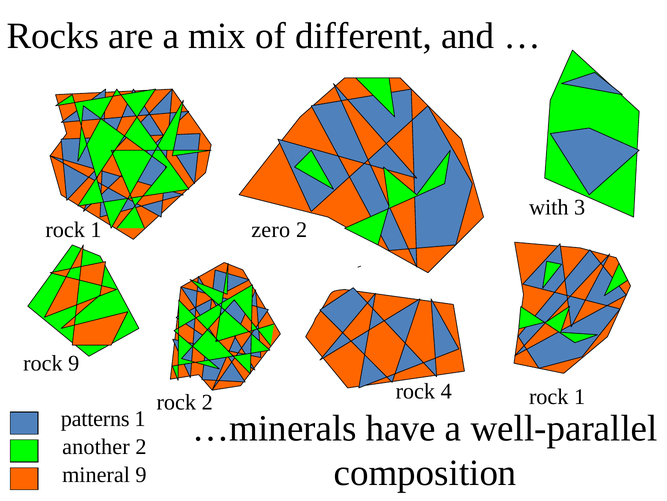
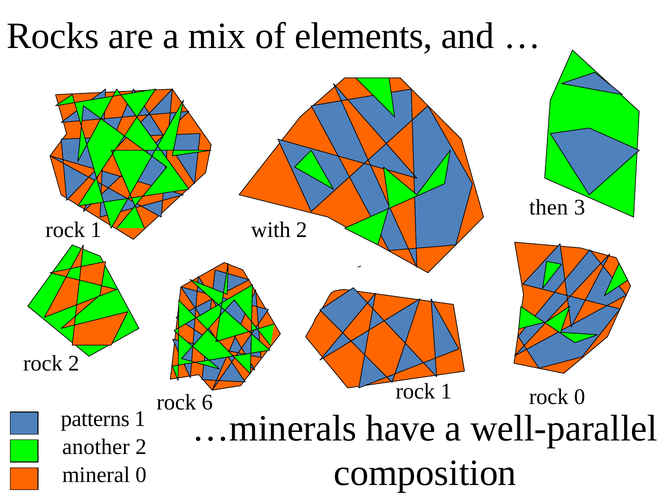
different: different -> elements
with: with -> then
zero: zero -> with
rock 9: 9 -> 2
rock 2: 2 -> 6
4 at (446, 391): 4 -> 1
1 at (580, 396): 1 -> 0
mineral 9: 9 -> 0
